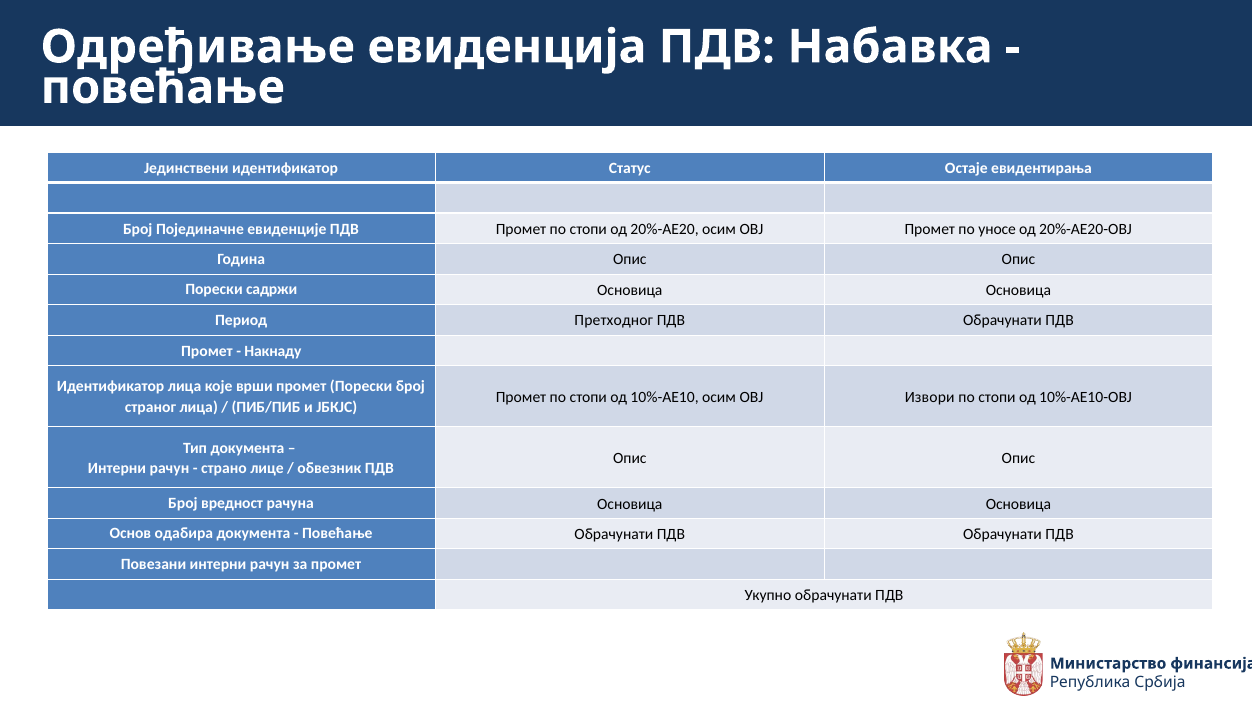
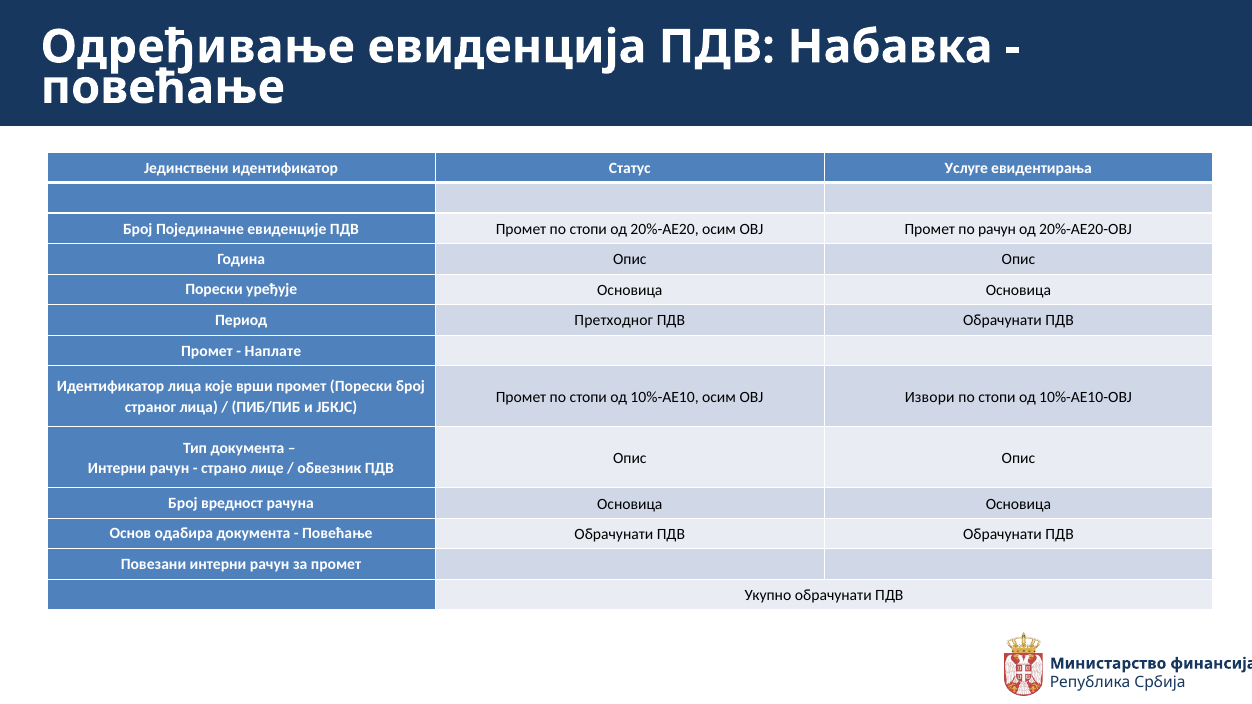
Остаје: Остаје -> Услуге
по уносе: уносе -> рачун
садржи: садржи -> уређује
Накнаду: Накнаду -> Наплате
